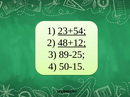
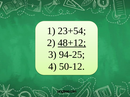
23+54 underline: present -> none
89-25: 89-25 -> 94-25
50-15: 50-15 -> 50-12
